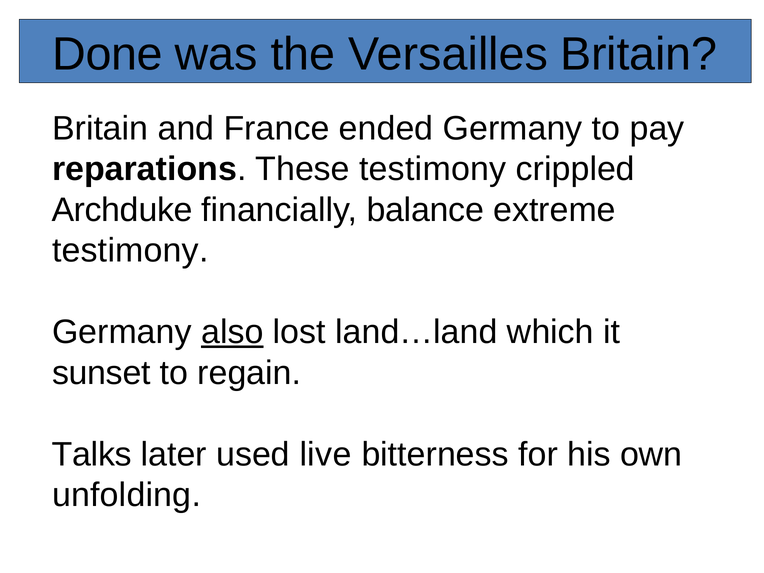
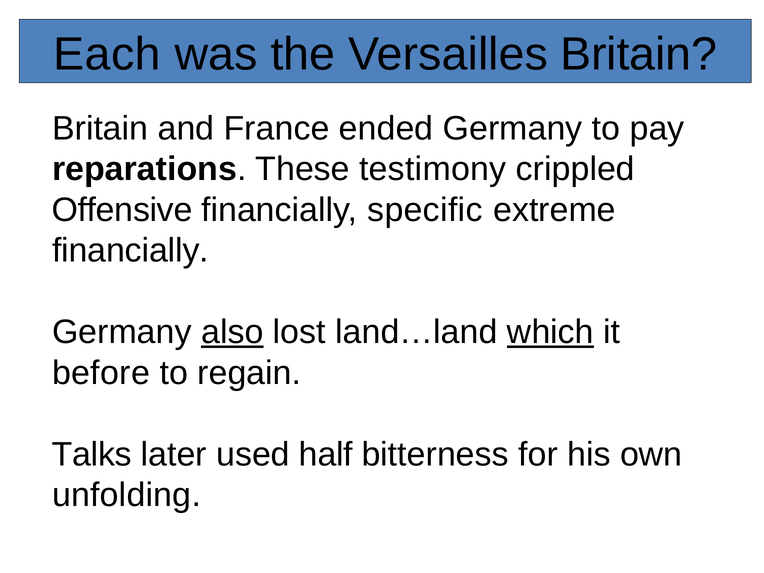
Done: Done -> Each
Archduke: Archduke -> Offensive
balance: balance -> specific
testimony at (130, 251): testimony -> financially
which underline: none -> present
sunset: sunset -> before
live: live -> half
